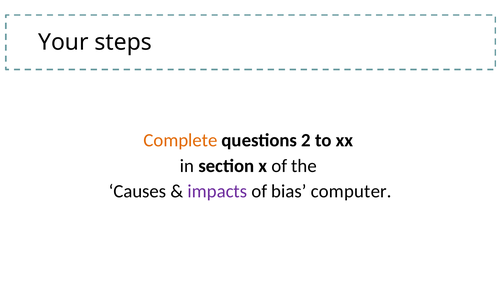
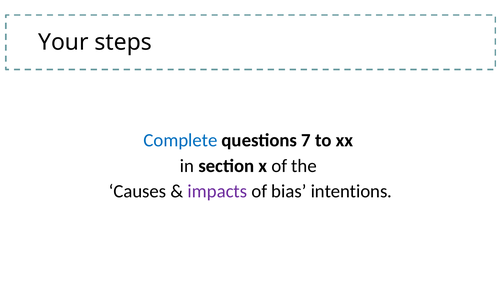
Complete colour: orange -> blue
2: 2 -> 7
computer: computer -> intentions
